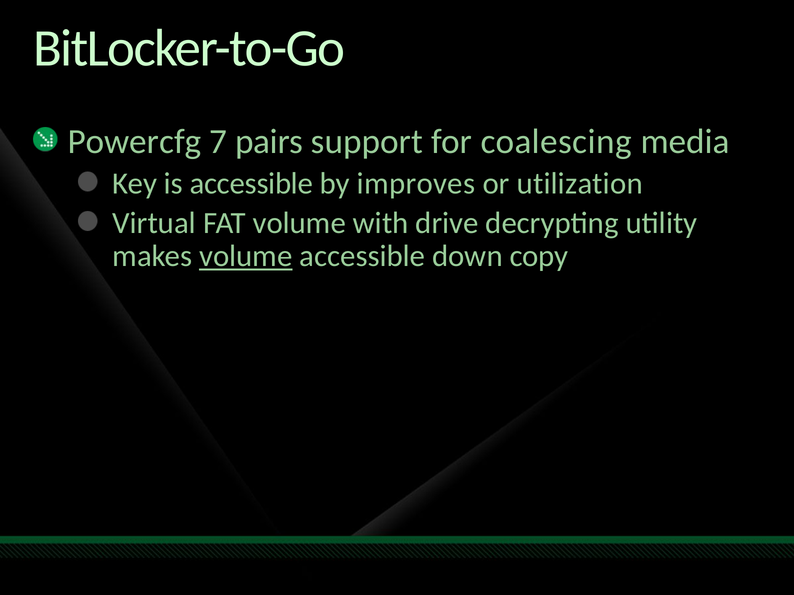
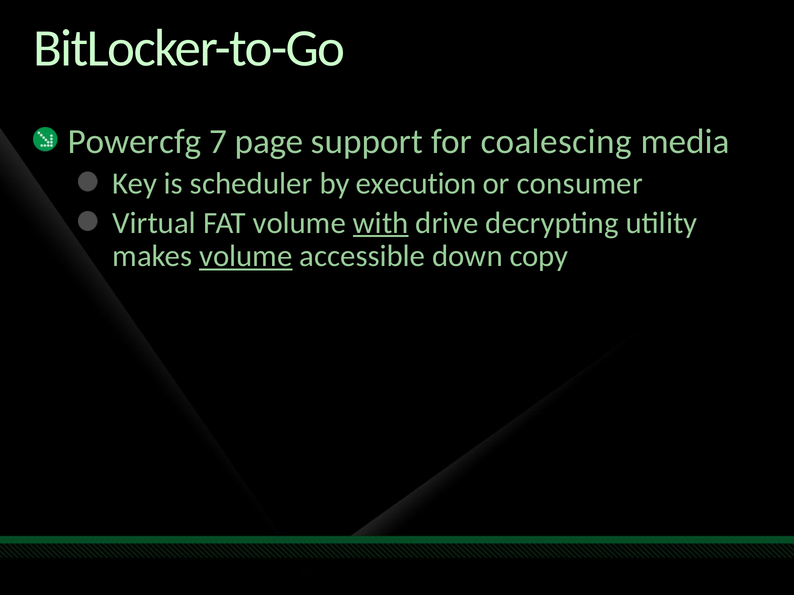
pairs: pairs -> page
is accessible: accessible -> scheduler
improves: improves -> execution
utilization: utilization -> consumer
with underline: none -> present
